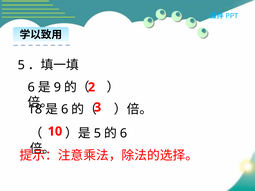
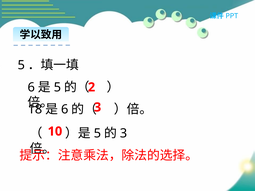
9 at (57, 87): 9 -> 5
6 at (123, 134): 6 -> 3
